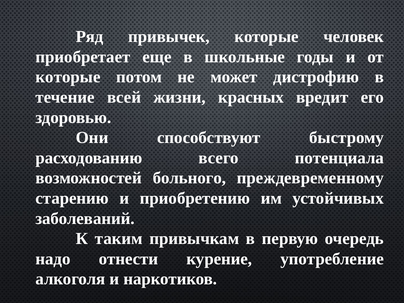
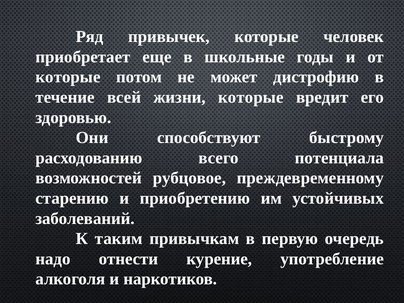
жизни красных: красных -> которые
больного: больного -> рубцовое
